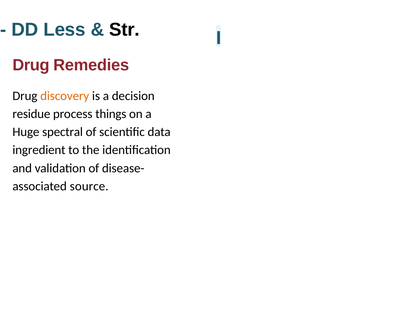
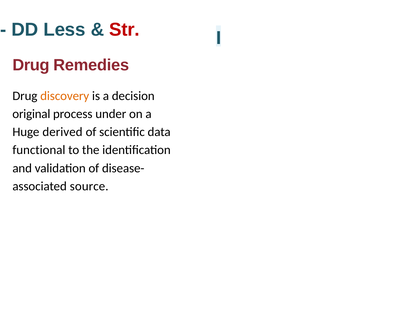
Str colour: black -> red
residue: residue -> original
things: things -> under
spectral: spectral -> derived
ingredient: ingredient -> functional
